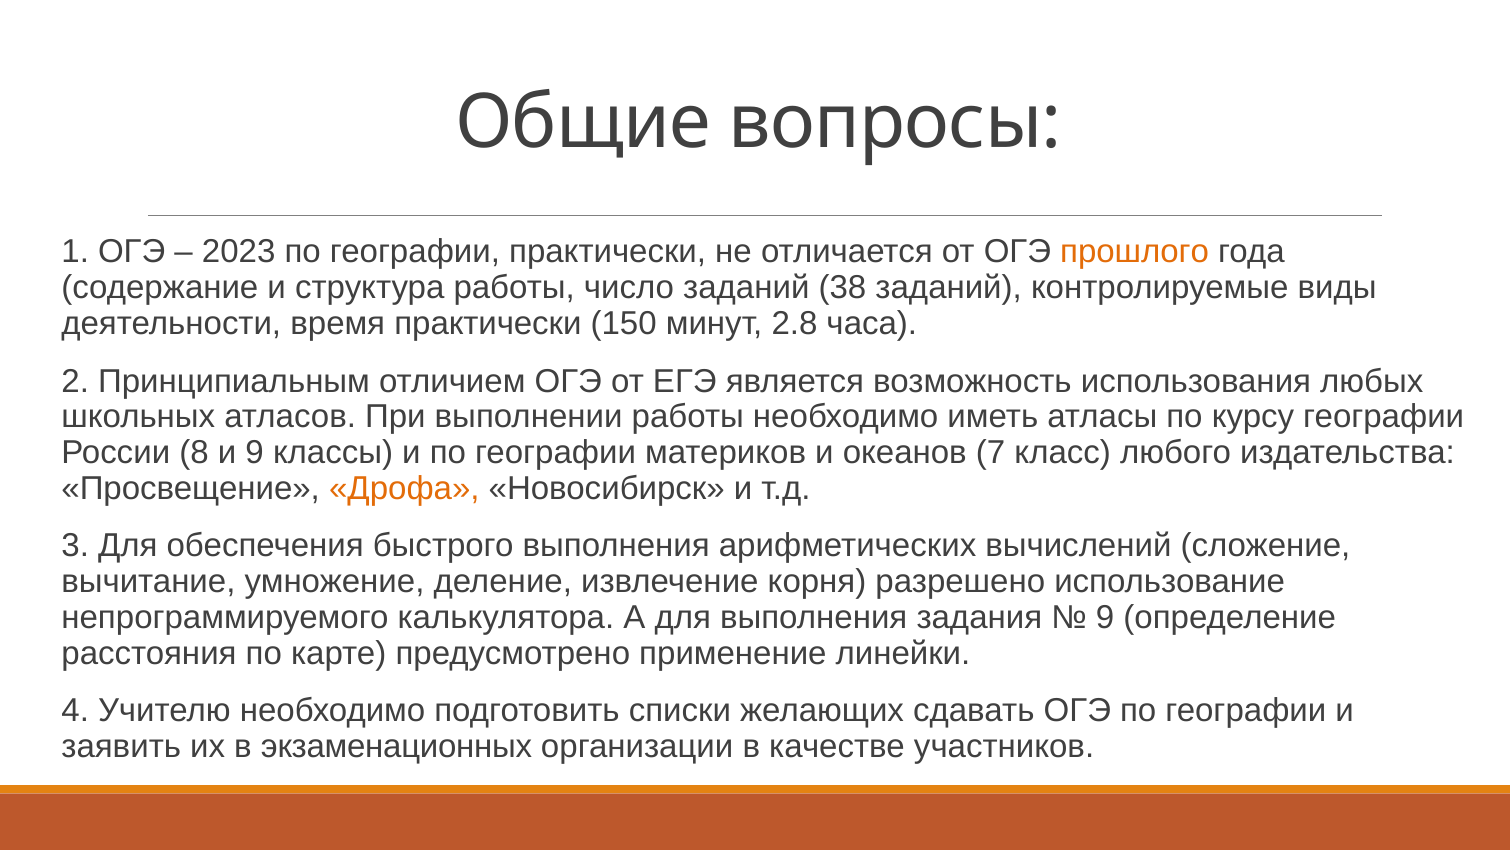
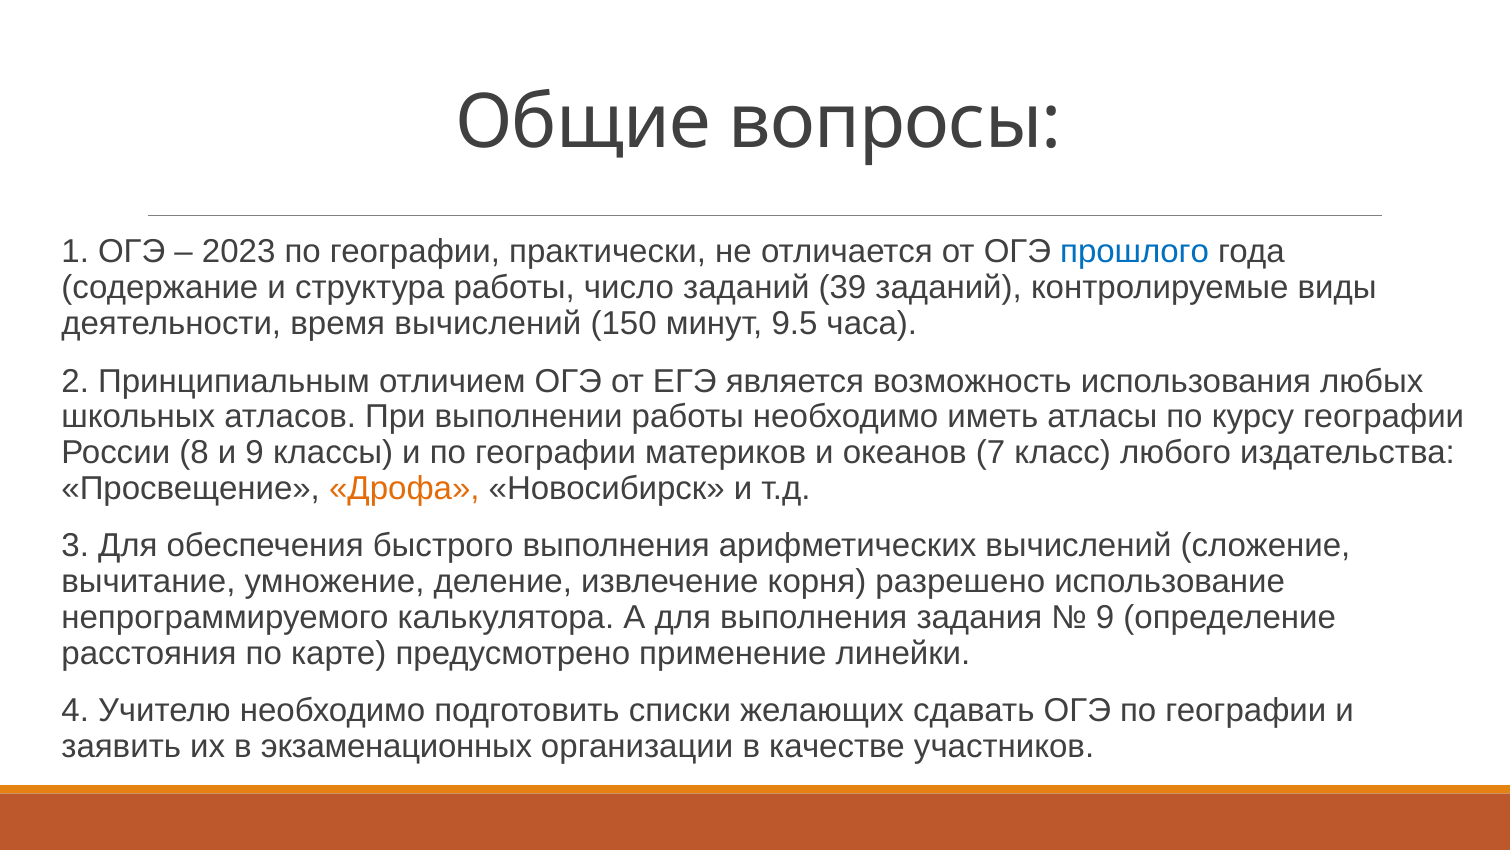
прошлого colour: orange -> blue
38: 38 -> 39
время практически: практически -> вычислений
2.8: 2.8 -> 9.5
